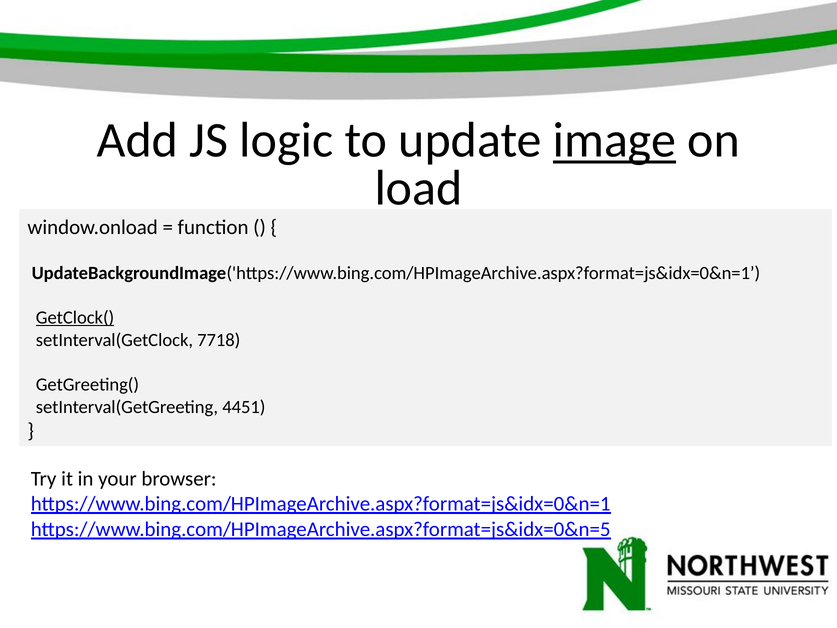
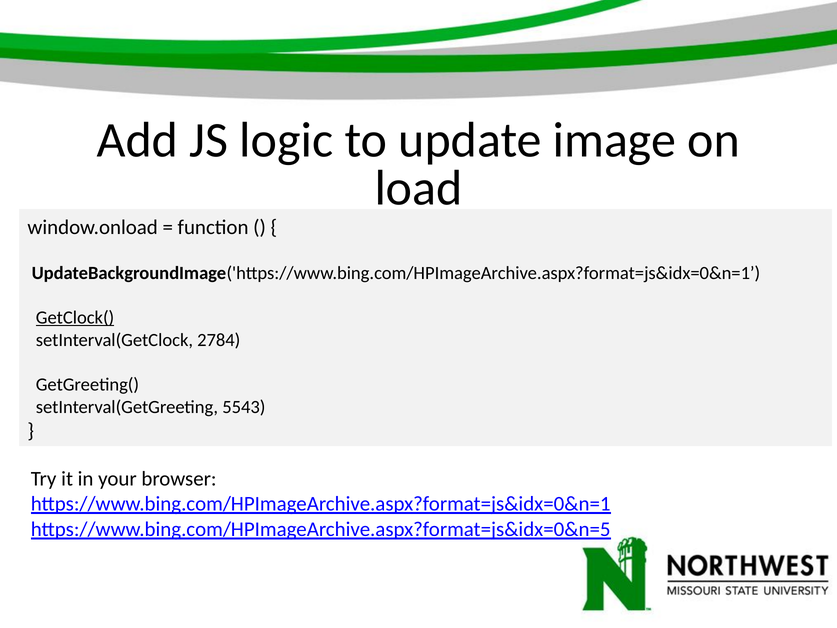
image underline: present -> none
7718: 7718 -> 2784
4451: 4451 -> 5543
